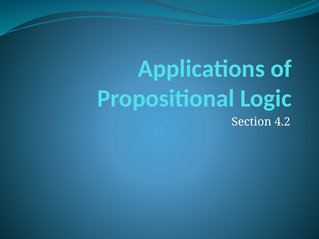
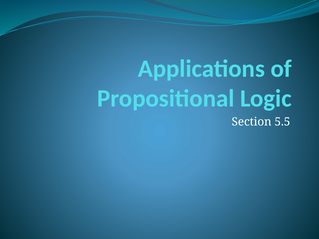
4.2: 4.2 -> 5.5
